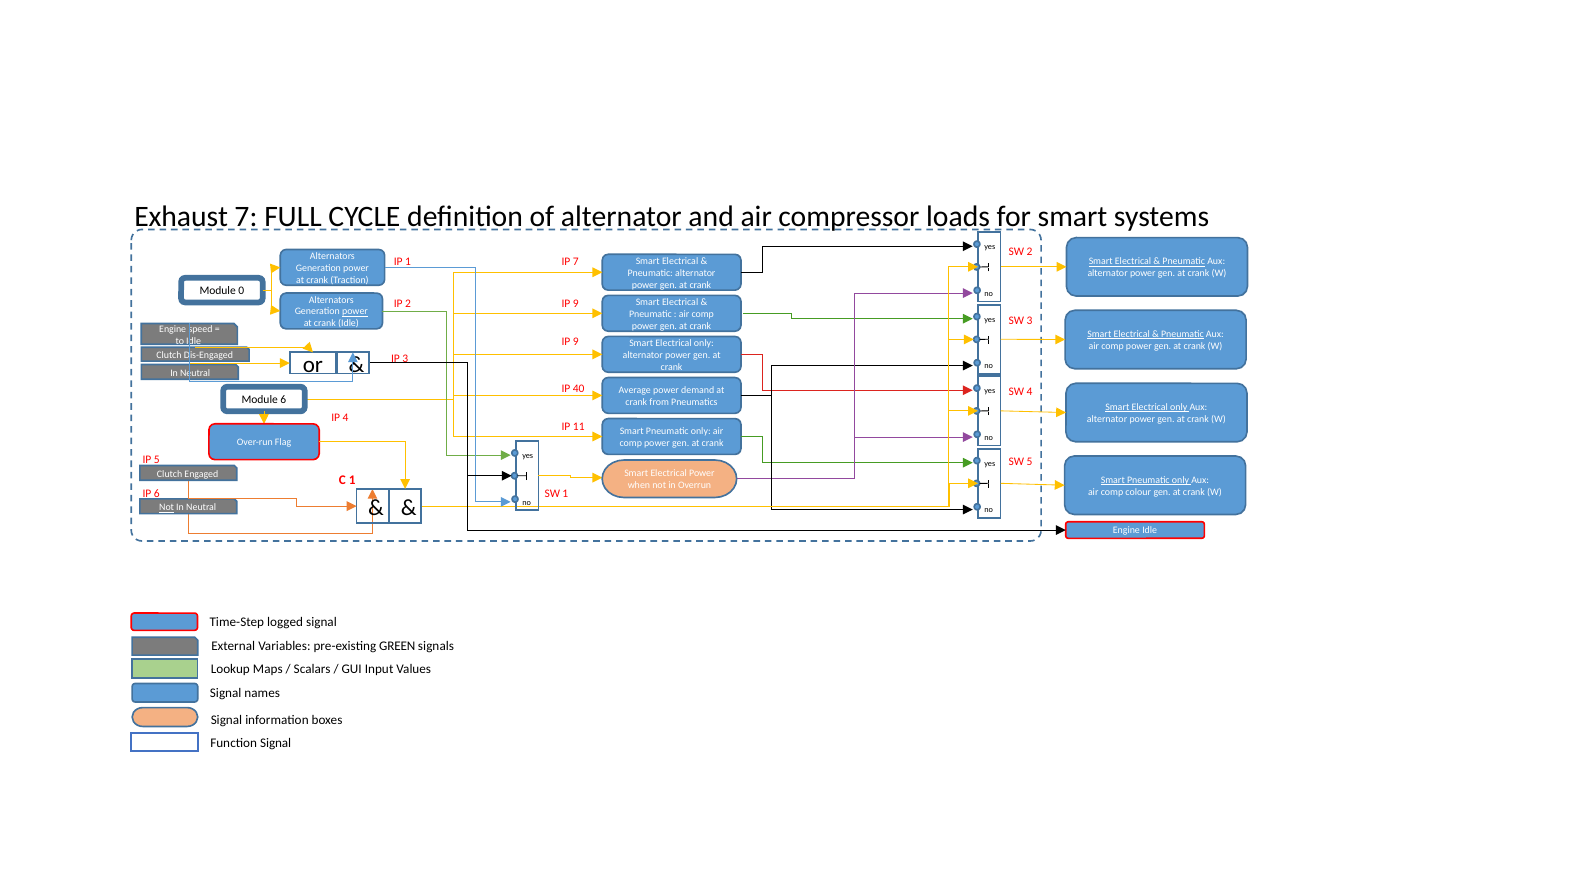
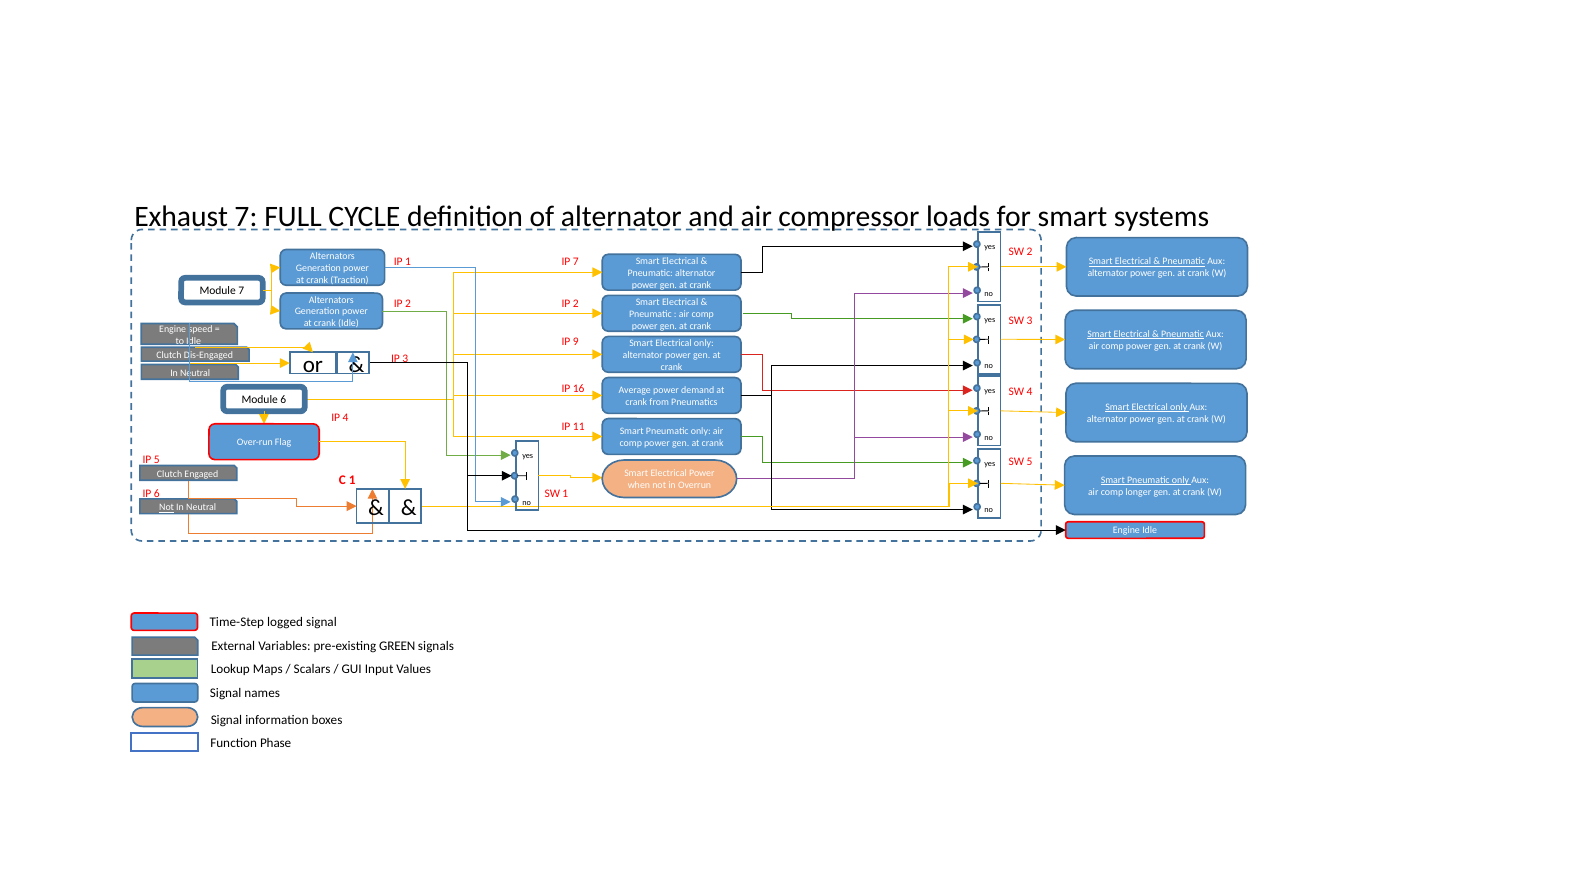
Module 0: 0 -> 7
9 at (576, 304): 9 -> 2
power at (355, 312) underline: present -> none
40: 40 -> 16
colour: colour -> longer
Function Signal: Signal -> Phase
